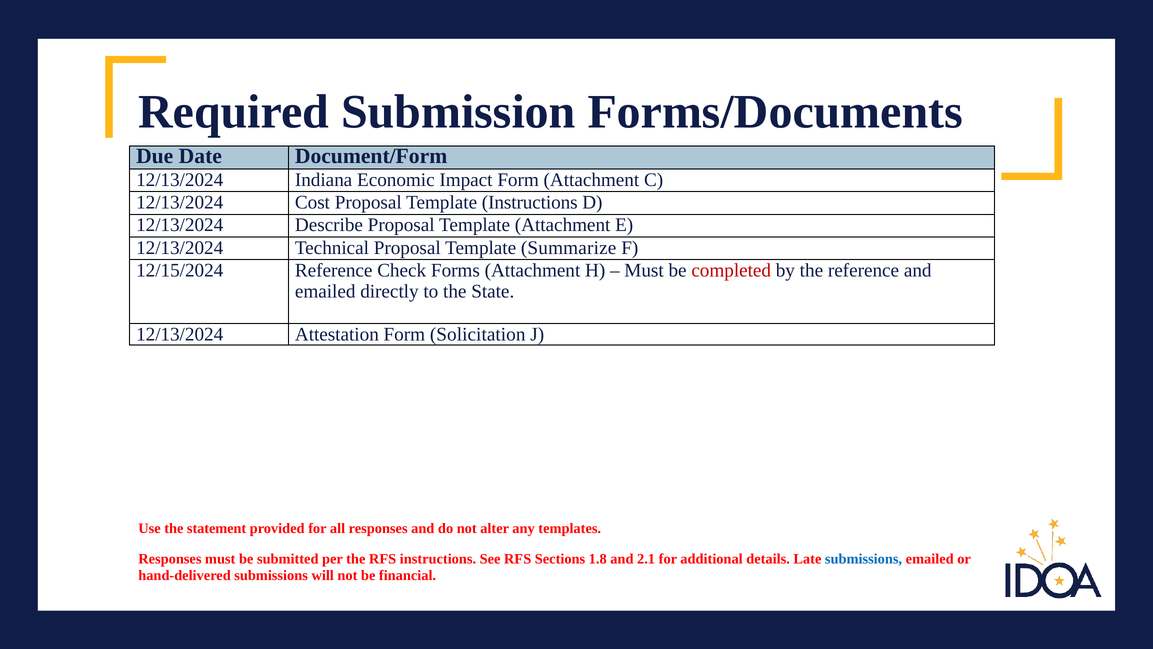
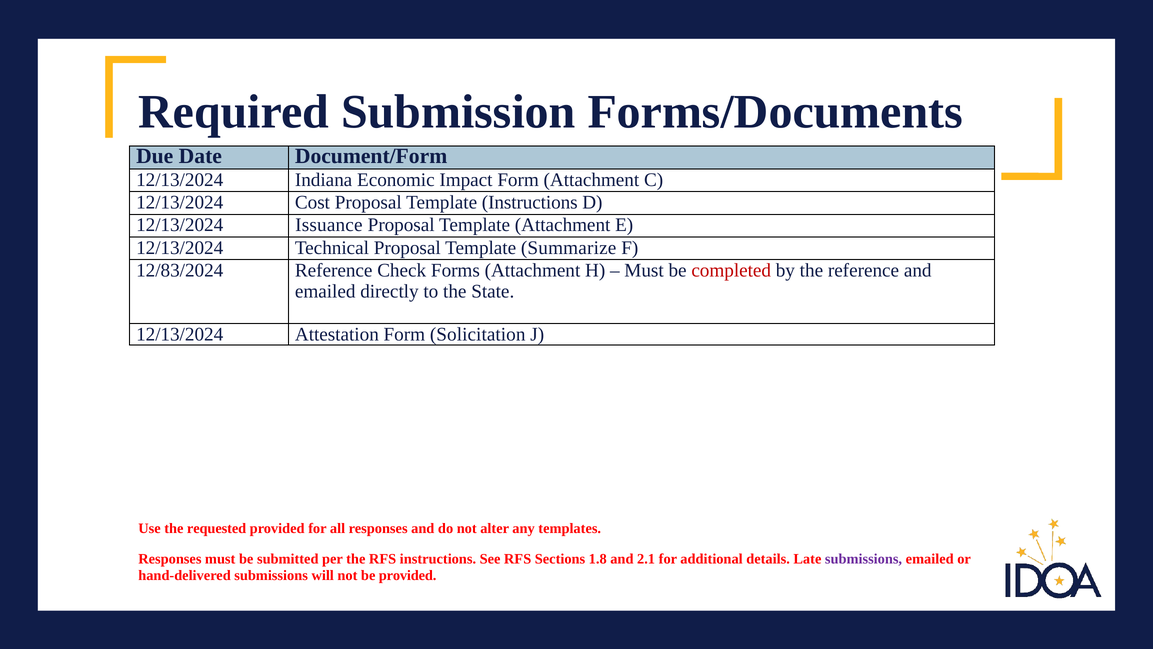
Describe: Describe -> Issuance
12/15/2024: 12/15/2024 -> 12/83/2024
statement: statement -> requested
submissions at (864, 559) colour: blue -> purple
be financial: financial -> provided
